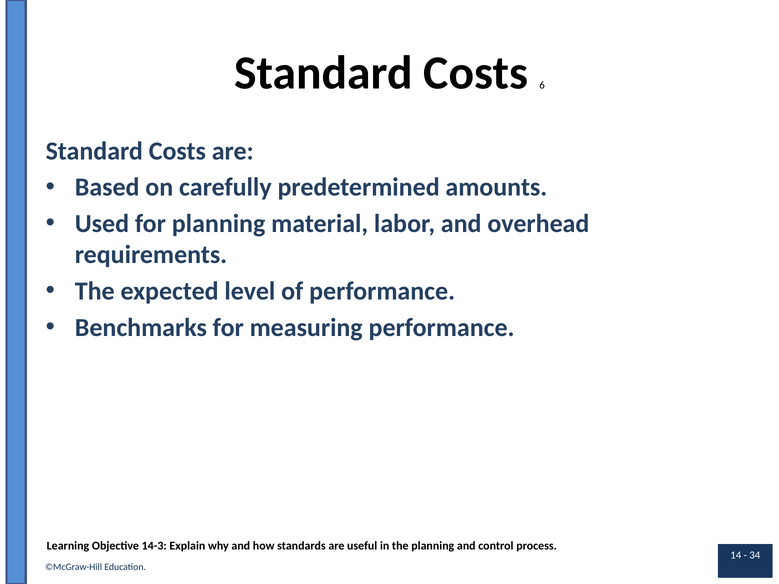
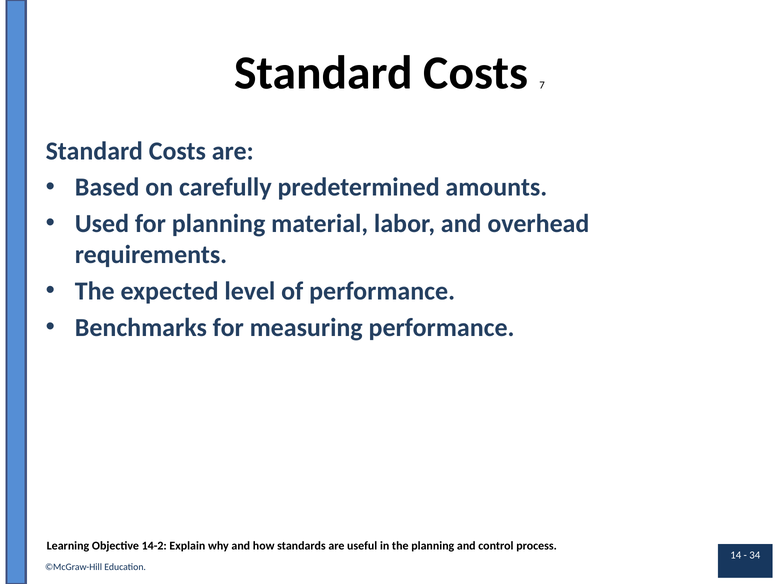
6: 6 -> 7
14-3: 14-3 -> 14-2
